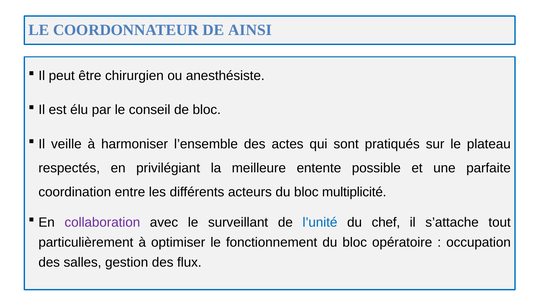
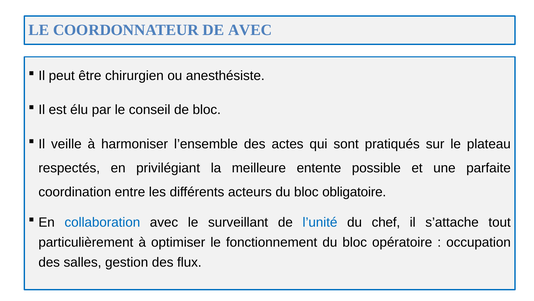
DE AINSI: AINSI -> AVEC
multiplicité: multiplicité -> obligatoire
collaboration colour: purple -> blue
